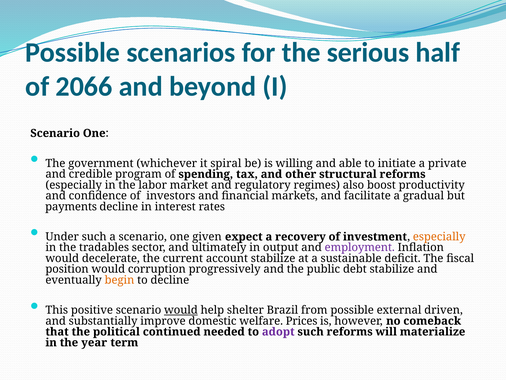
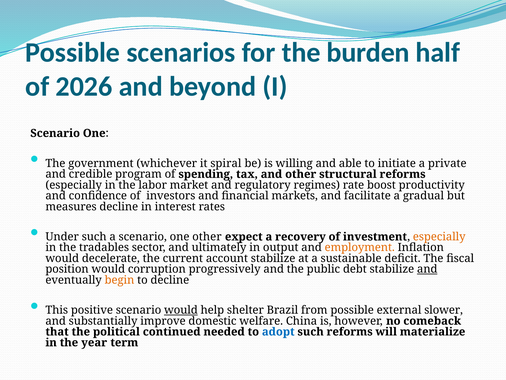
serious: serious -> burden
2066: 2066 -> 2026
also: also -> rate
payments: payments -> measures
one given: given -> other
employment colour: purple -> orange
and at (427, 269) underline: none -> present
driven: driven -> slower
Prices: Prices -> China
adopt colour: purple -> blue
